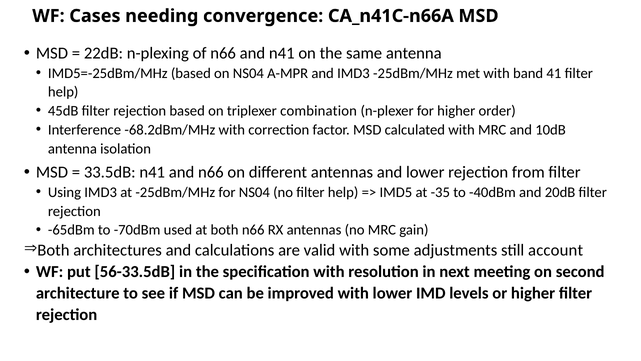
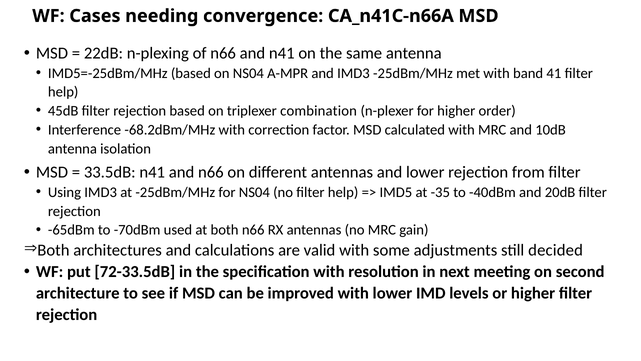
account: account -> decided
56-33.5dB: 56-33.5dB -> 72-33.5dB
